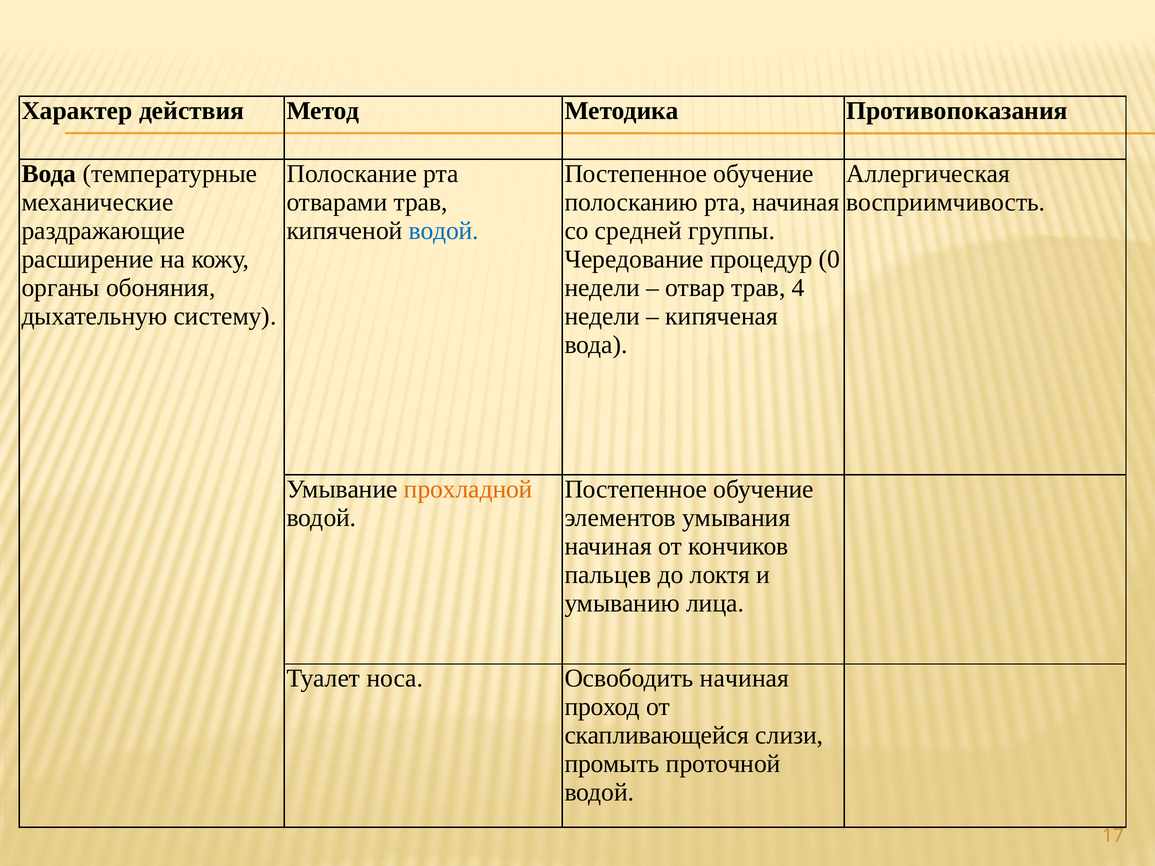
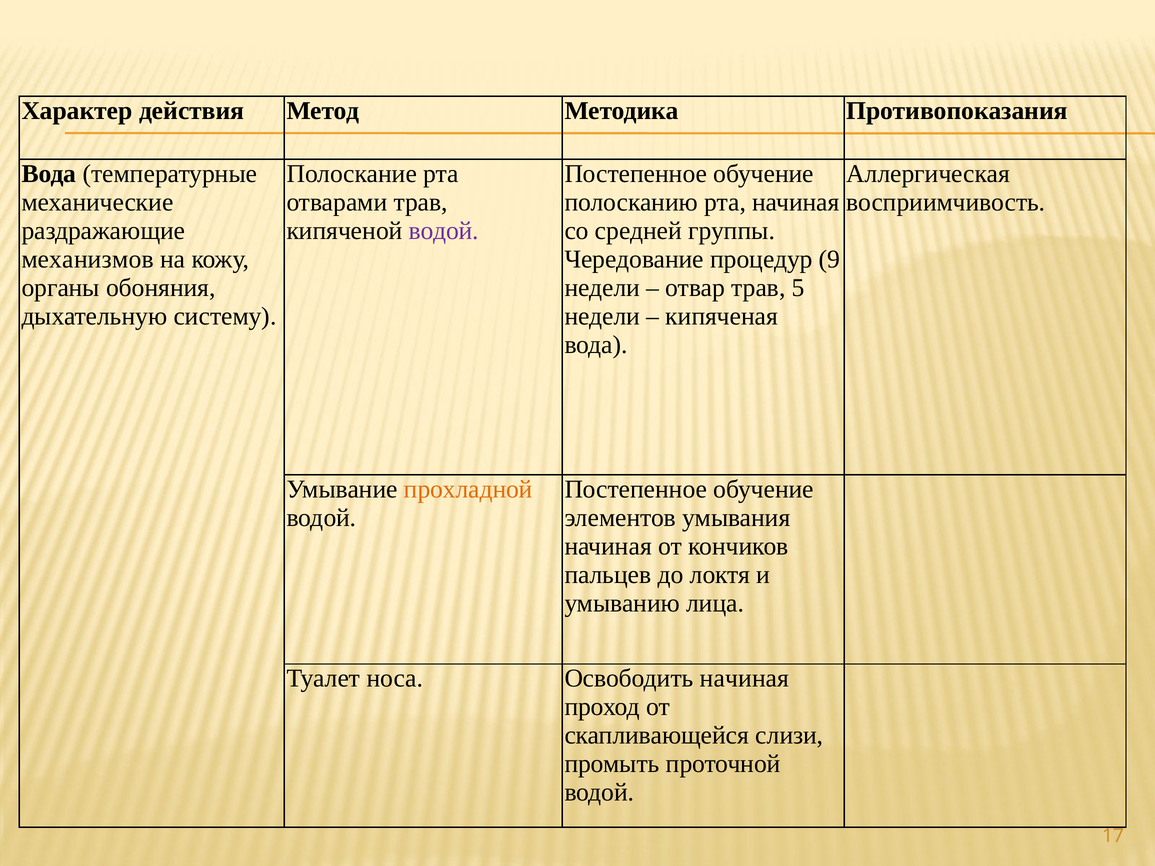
водой at (444, 231) colour: blue -> purple
расширение: расширение -> механизмов
0: 0 -> 9
4: 4 -> 5
